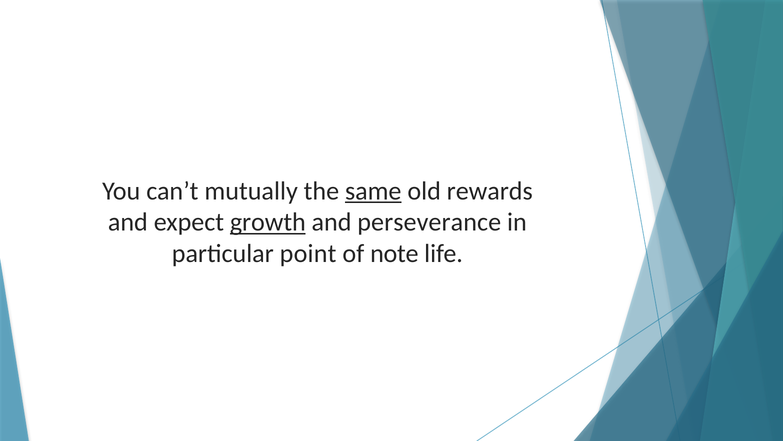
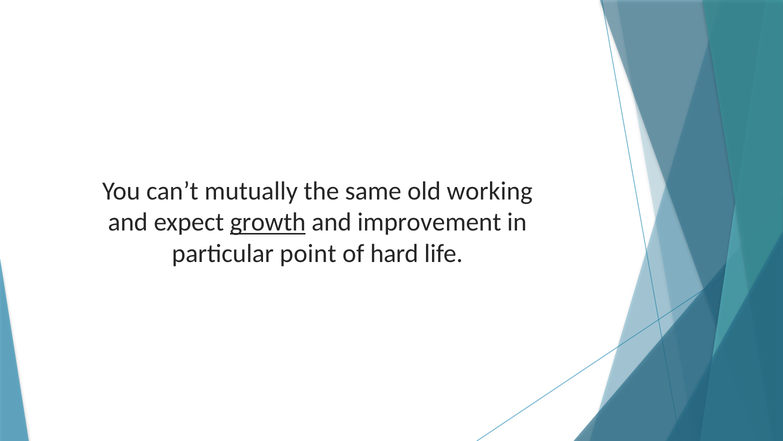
same underline: present -> none
rewards: rewards -> working
perseverance: perseverance -> improvement
note: note -> hard
